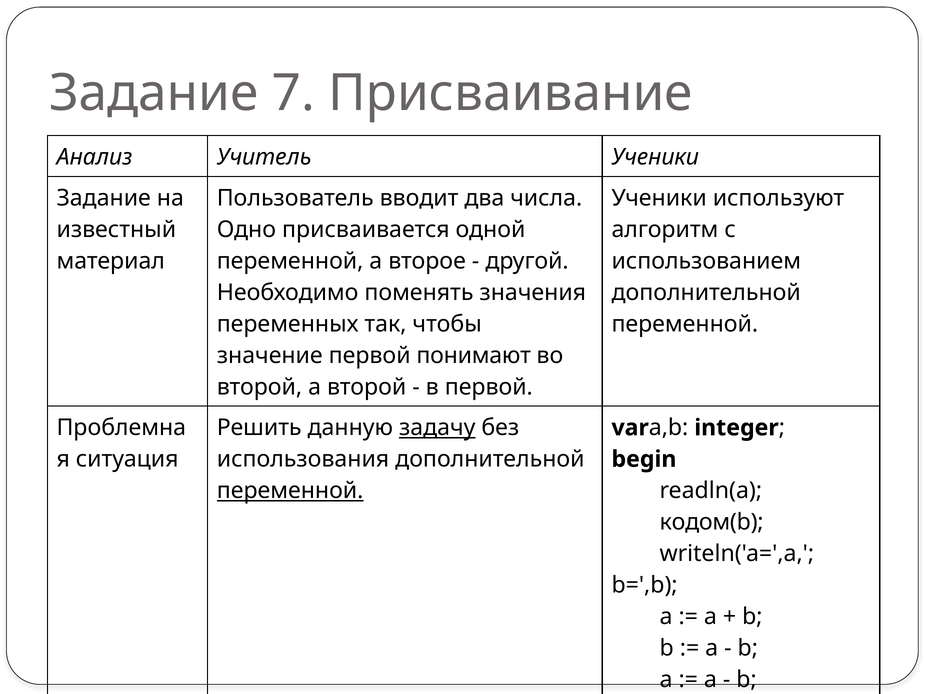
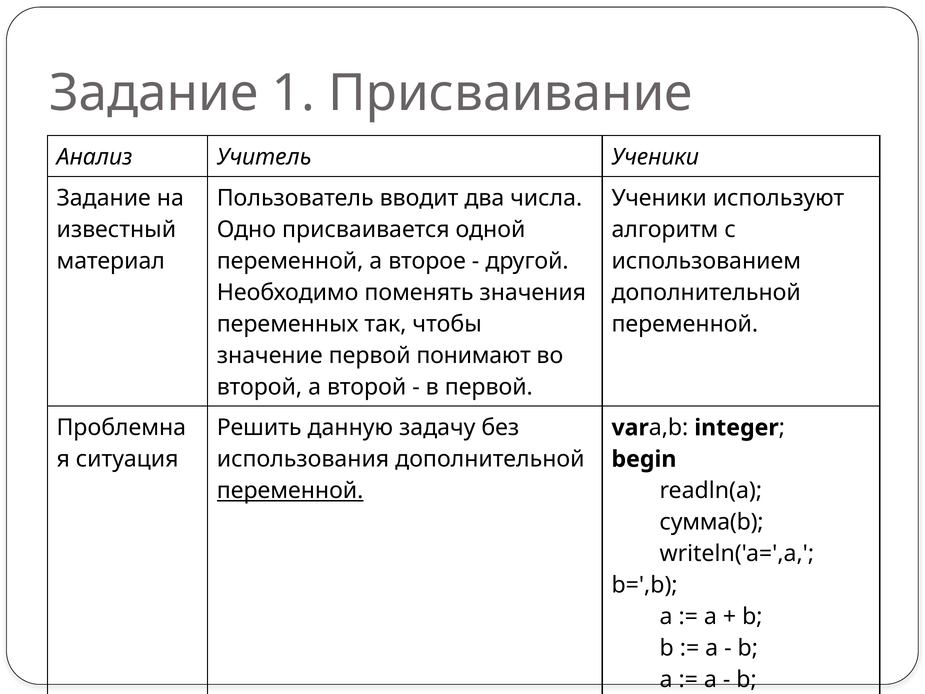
7: 7 -> 1
задачу underline: present -> none
кодом(b: кодом(b -> сумма(b
